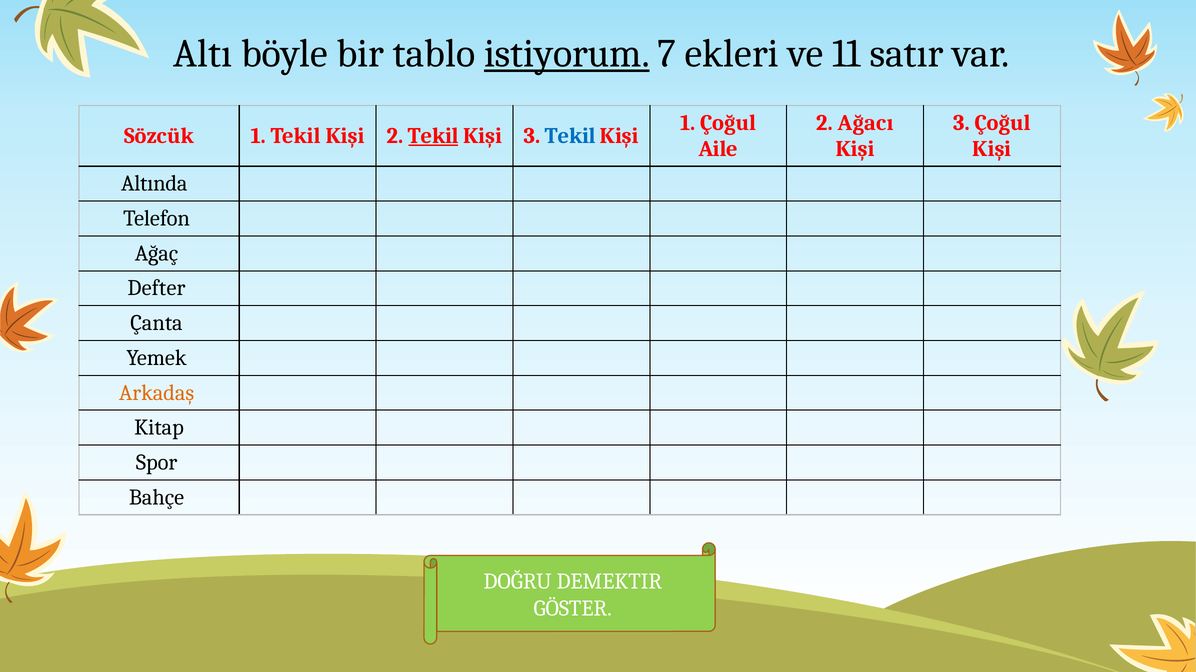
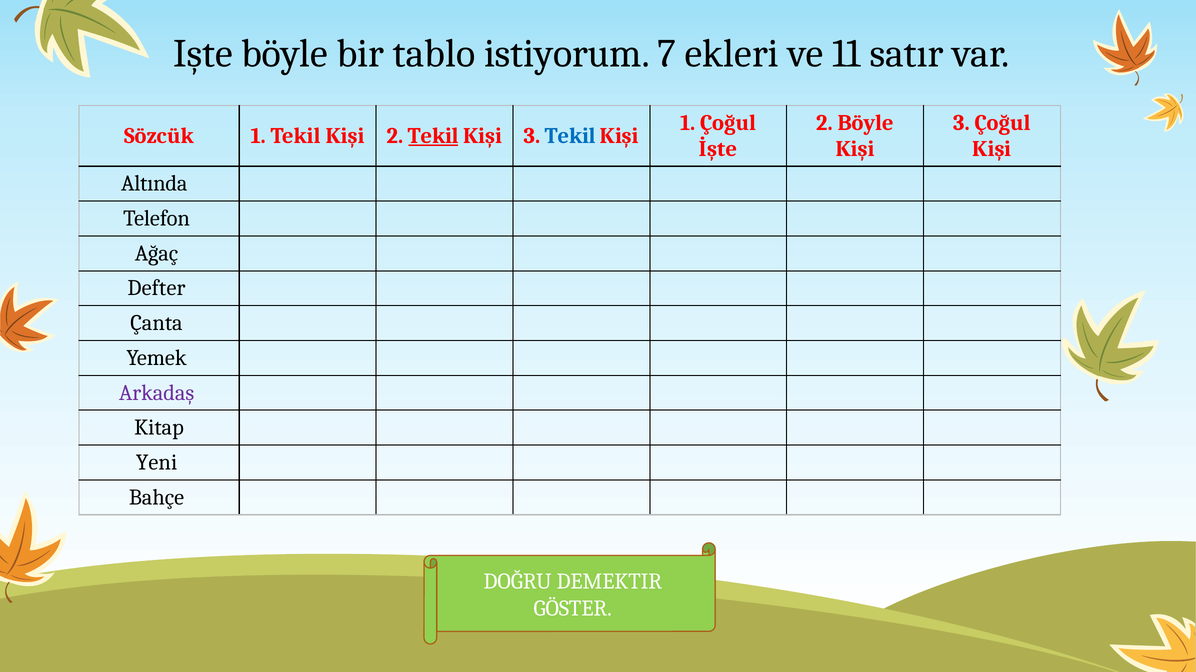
Altı: Altı -> Işte
istiyorum underline: present -> none
2 Ağacı: Ağacı -> Böyle
Aile: Aile -> İşte
Arkadaş colour: orange -> purple
Spor: Spor -> Yeni
